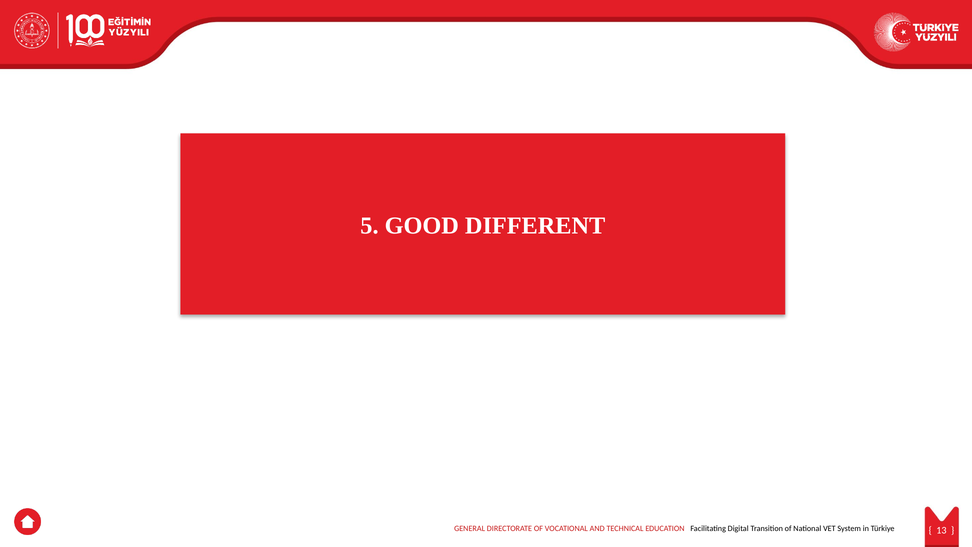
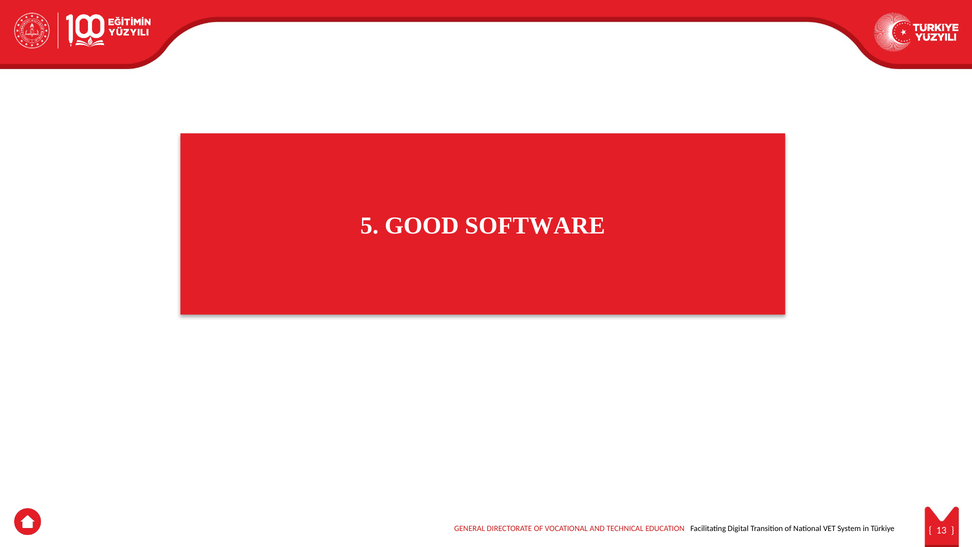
DIFFERENT: DIFFERENT -> SOFTWARE
